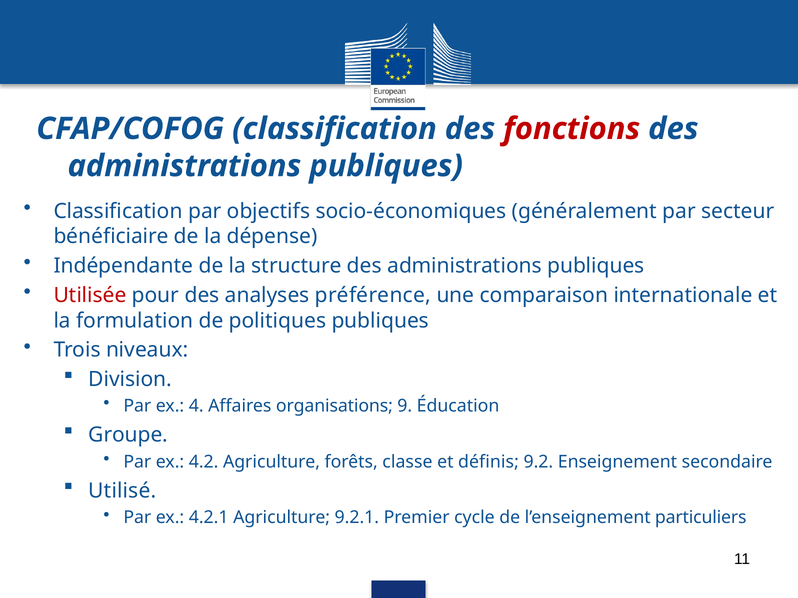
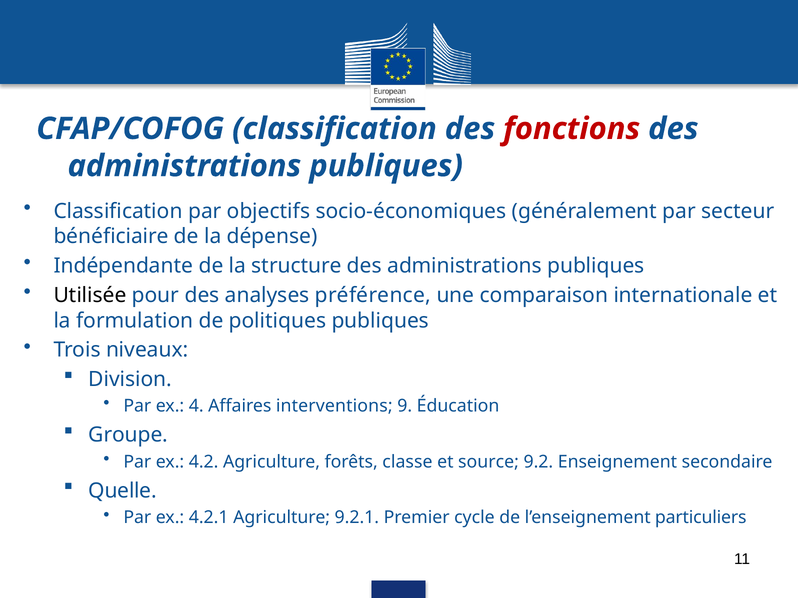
Utilisée colour: red -> black
organisations: organisations -> interventions
définis: définis -> source
Utilisé: Utilisé -> Quelle
